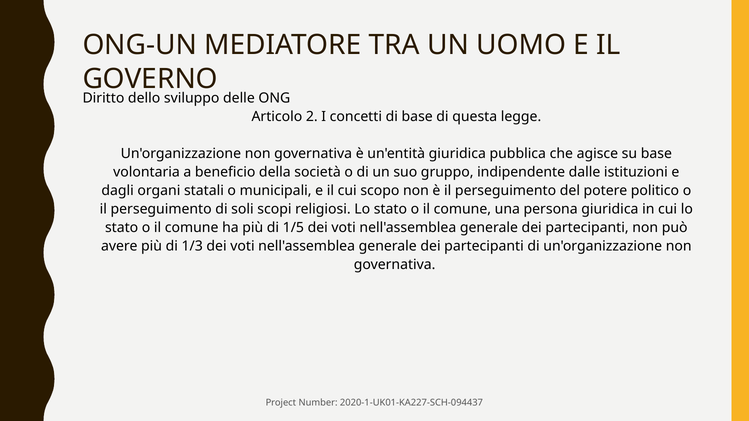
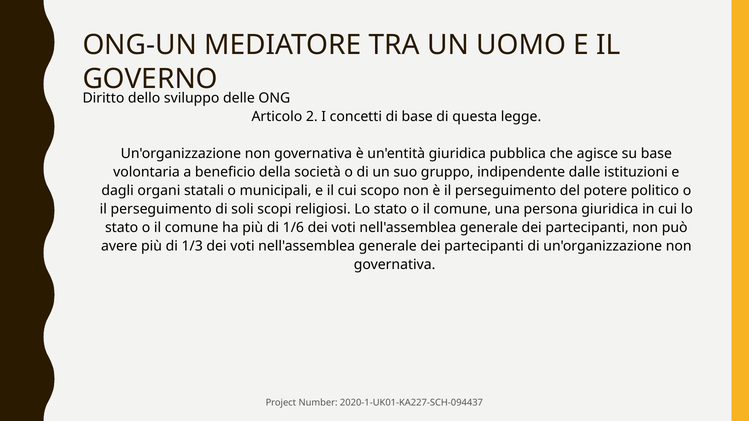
1/5: 1/5 -> 1/6
